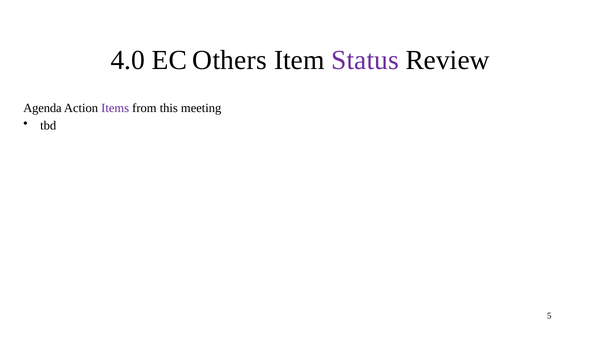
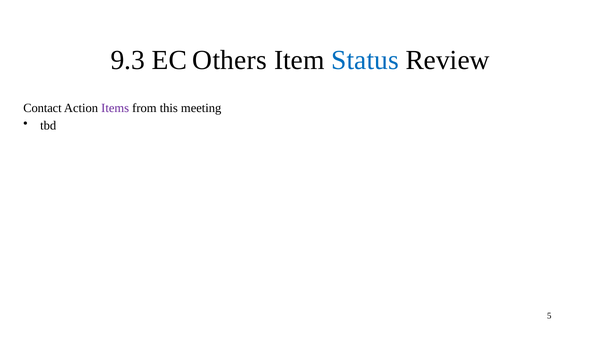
4.0: 4.0 -> 9.3
Status colour: purple -> blue
Agenda: Agenda -> Contact
